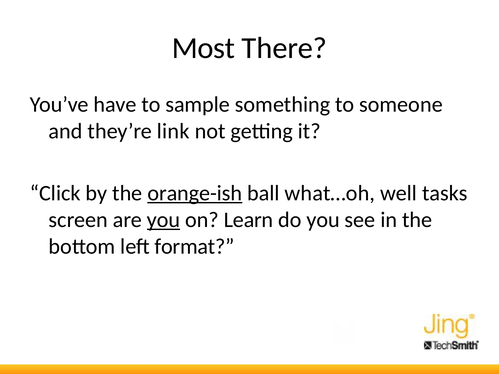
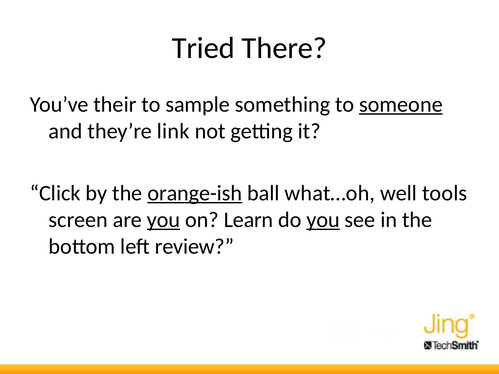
Most: Most -> Tried
have: have -> their
someone underline: none -> present
tasks: tasks -> tools
you at (323, 220) underline: none -> present
format: format -> review
